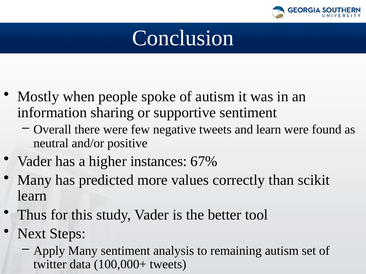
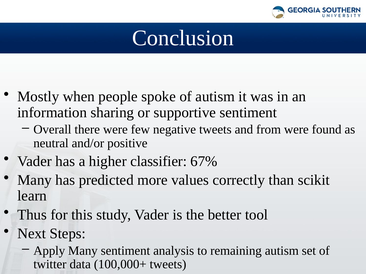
and learn: learn -> from
instances: instances -> classifier
